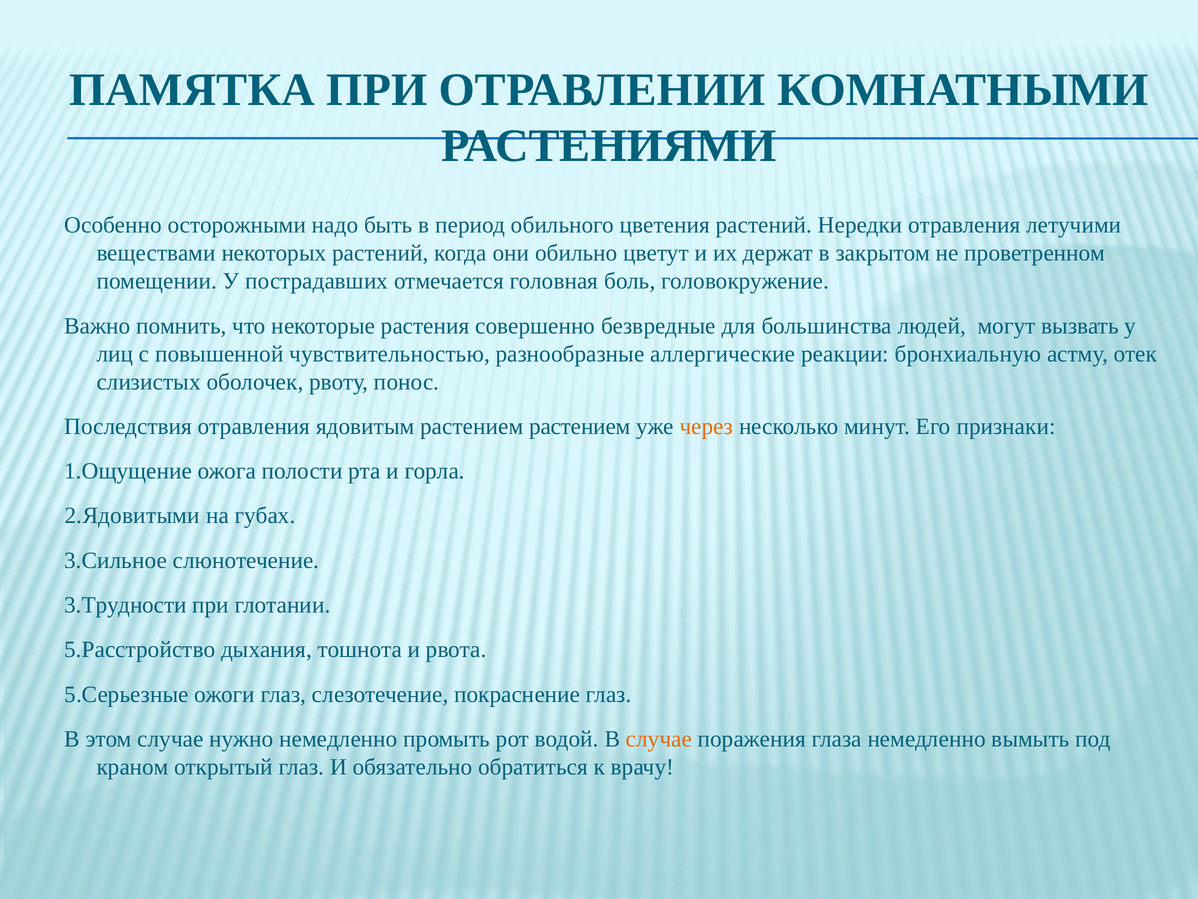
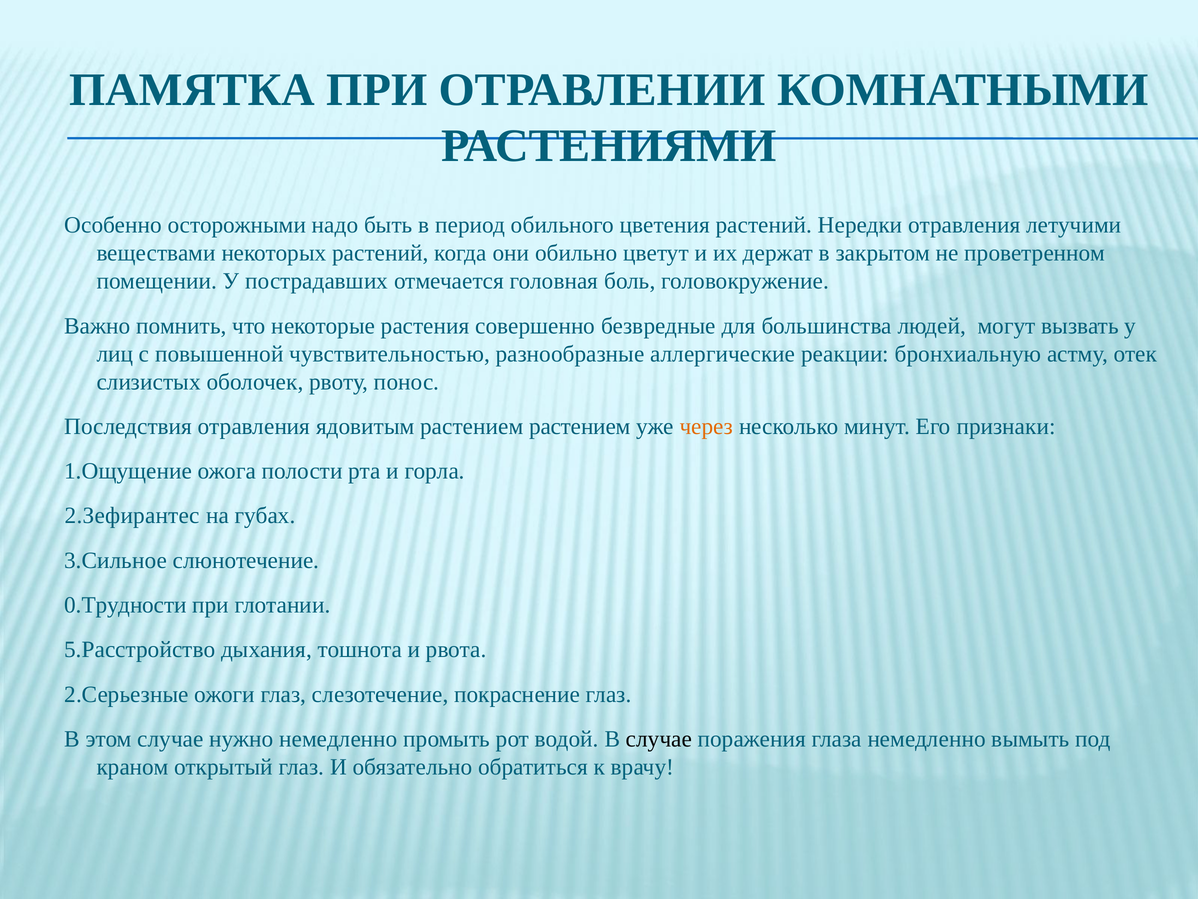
2.Ядовитыми: 2.Ядовитыми -> 2.Зефирантес
3.Трудности: 3.Трудности -> 0.Трудности
5.Серьезные: 5.Серьезные -> 2.Серьезные
случае at (659, 739) colour: orange -> black
